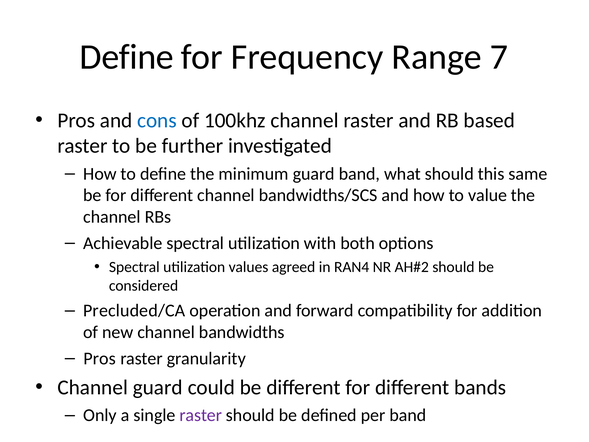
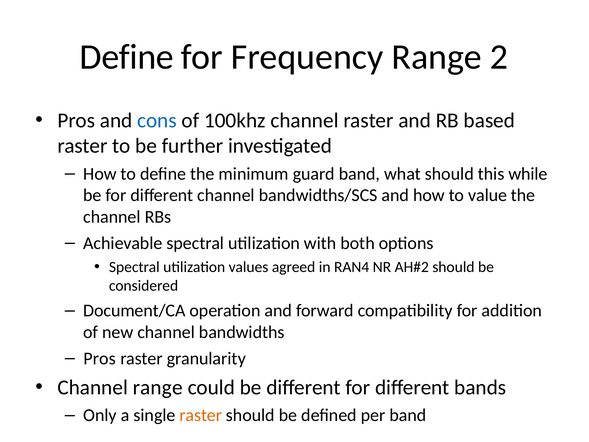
7: 7 -> 2
same: same -> while
Precluded/CA: Precluded/CA -> Document/CA
Channel guard: guard -> range
raster at (201, 415) colour: purple -> orange
